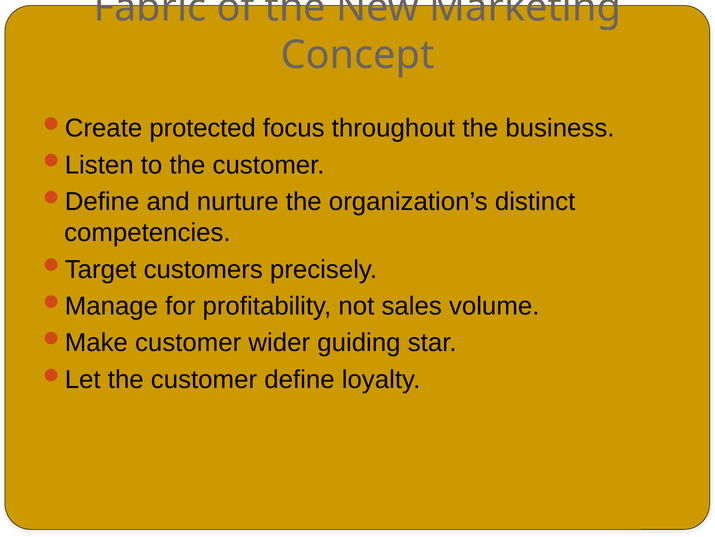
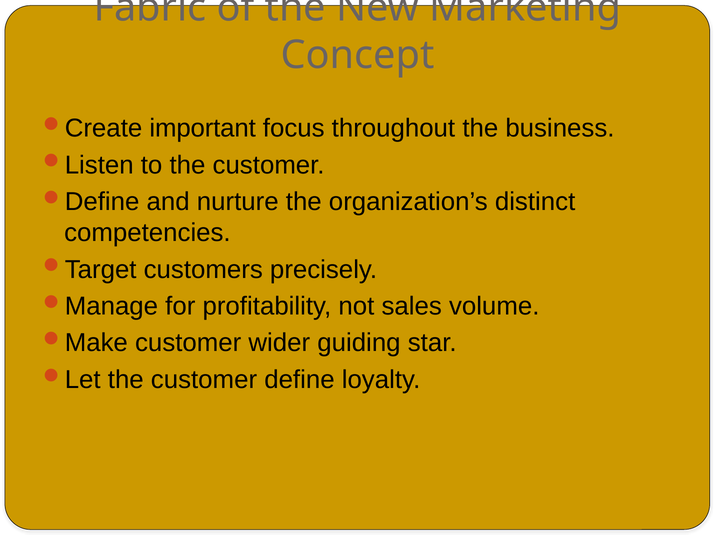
protected: protected -> important
